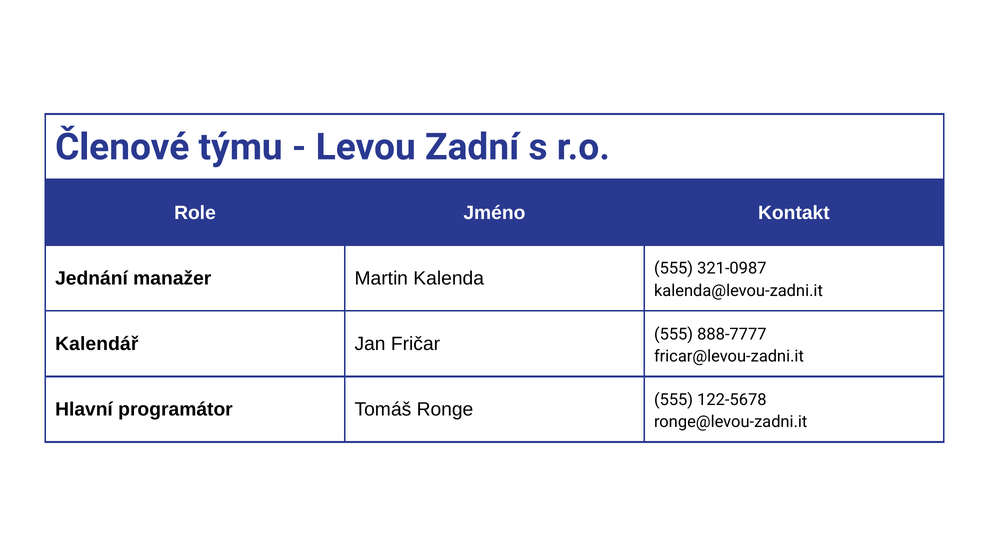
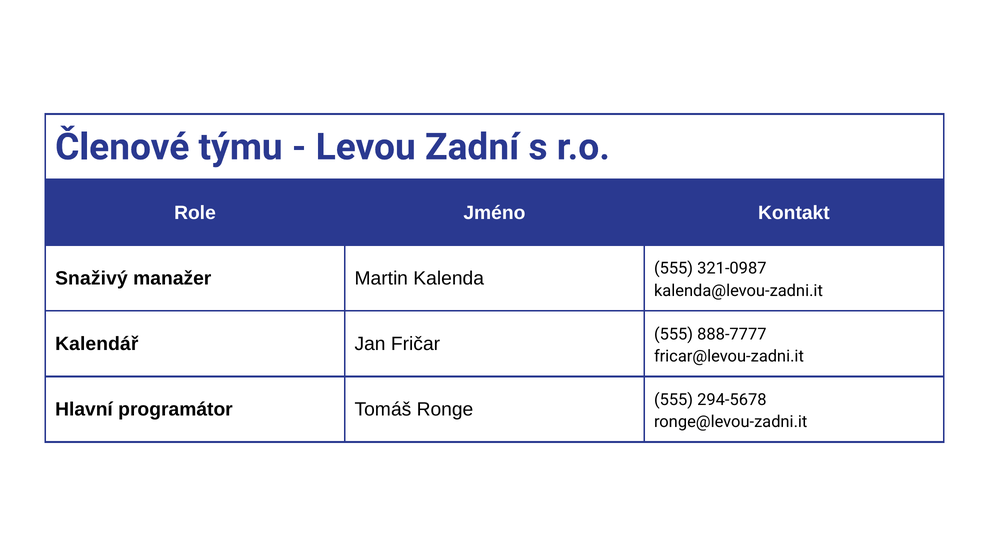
Jednání: Jednání -> Snaživý
122-5678: 122-5678 -> 294-5678
